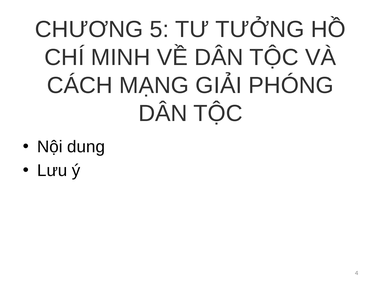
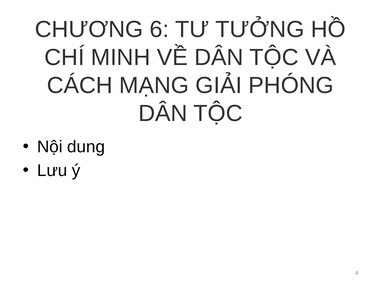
5: 5 -> 6
